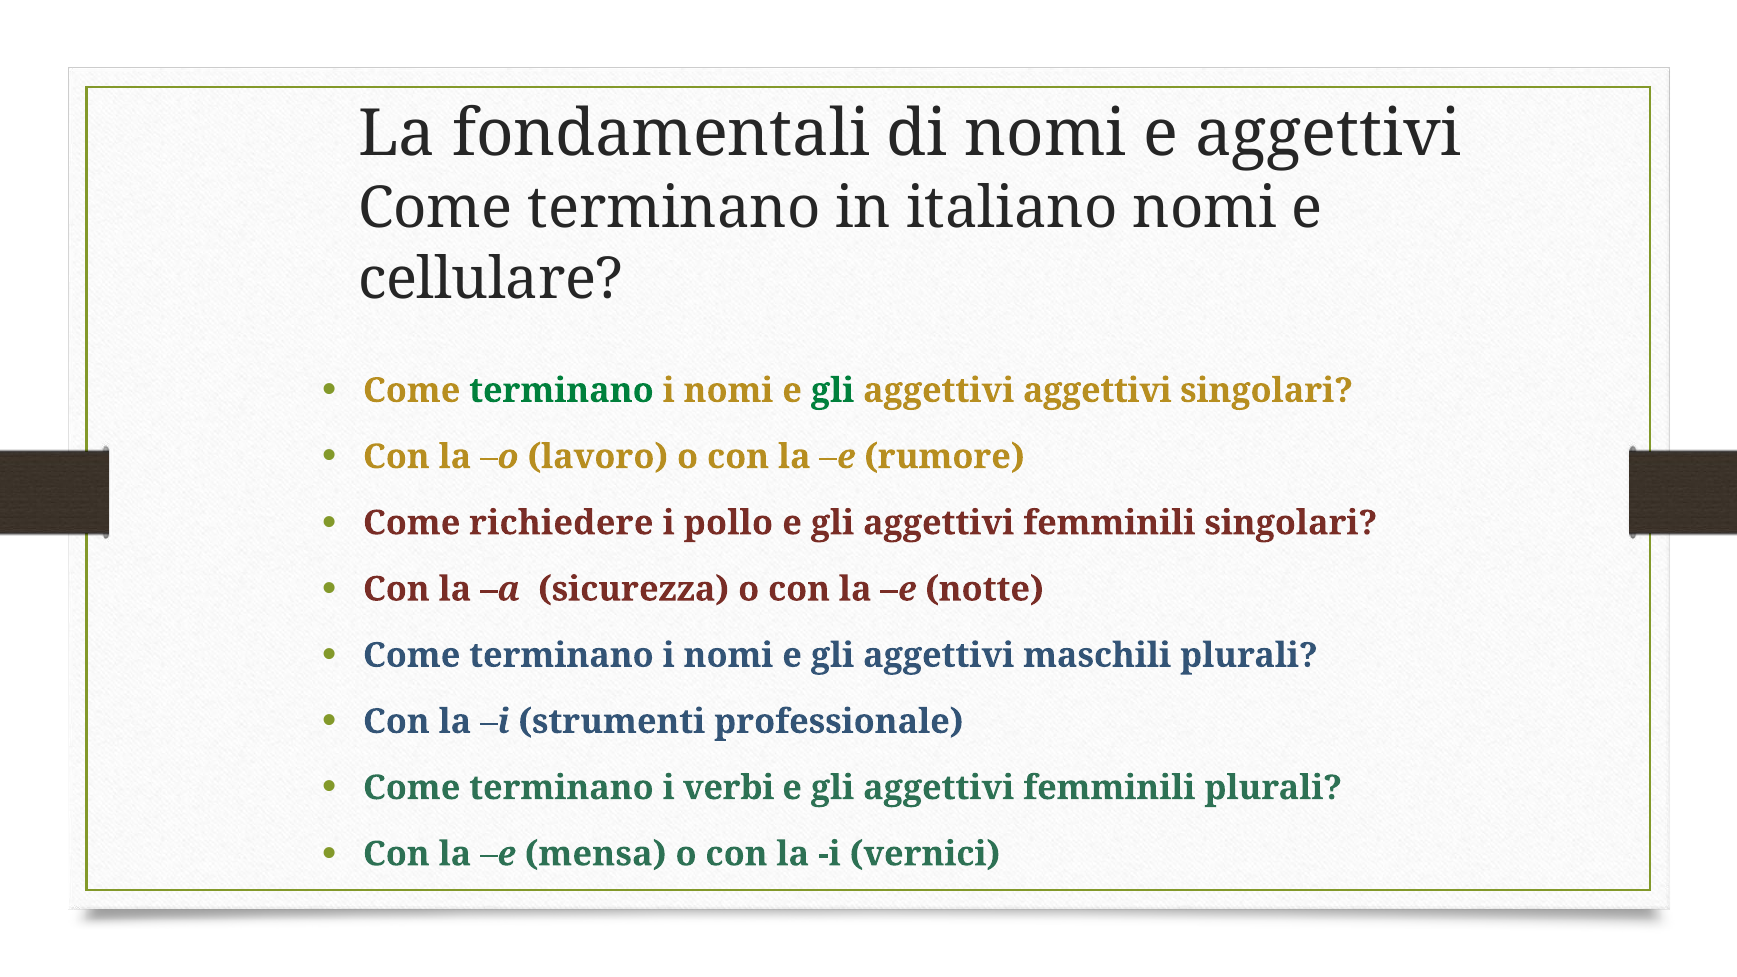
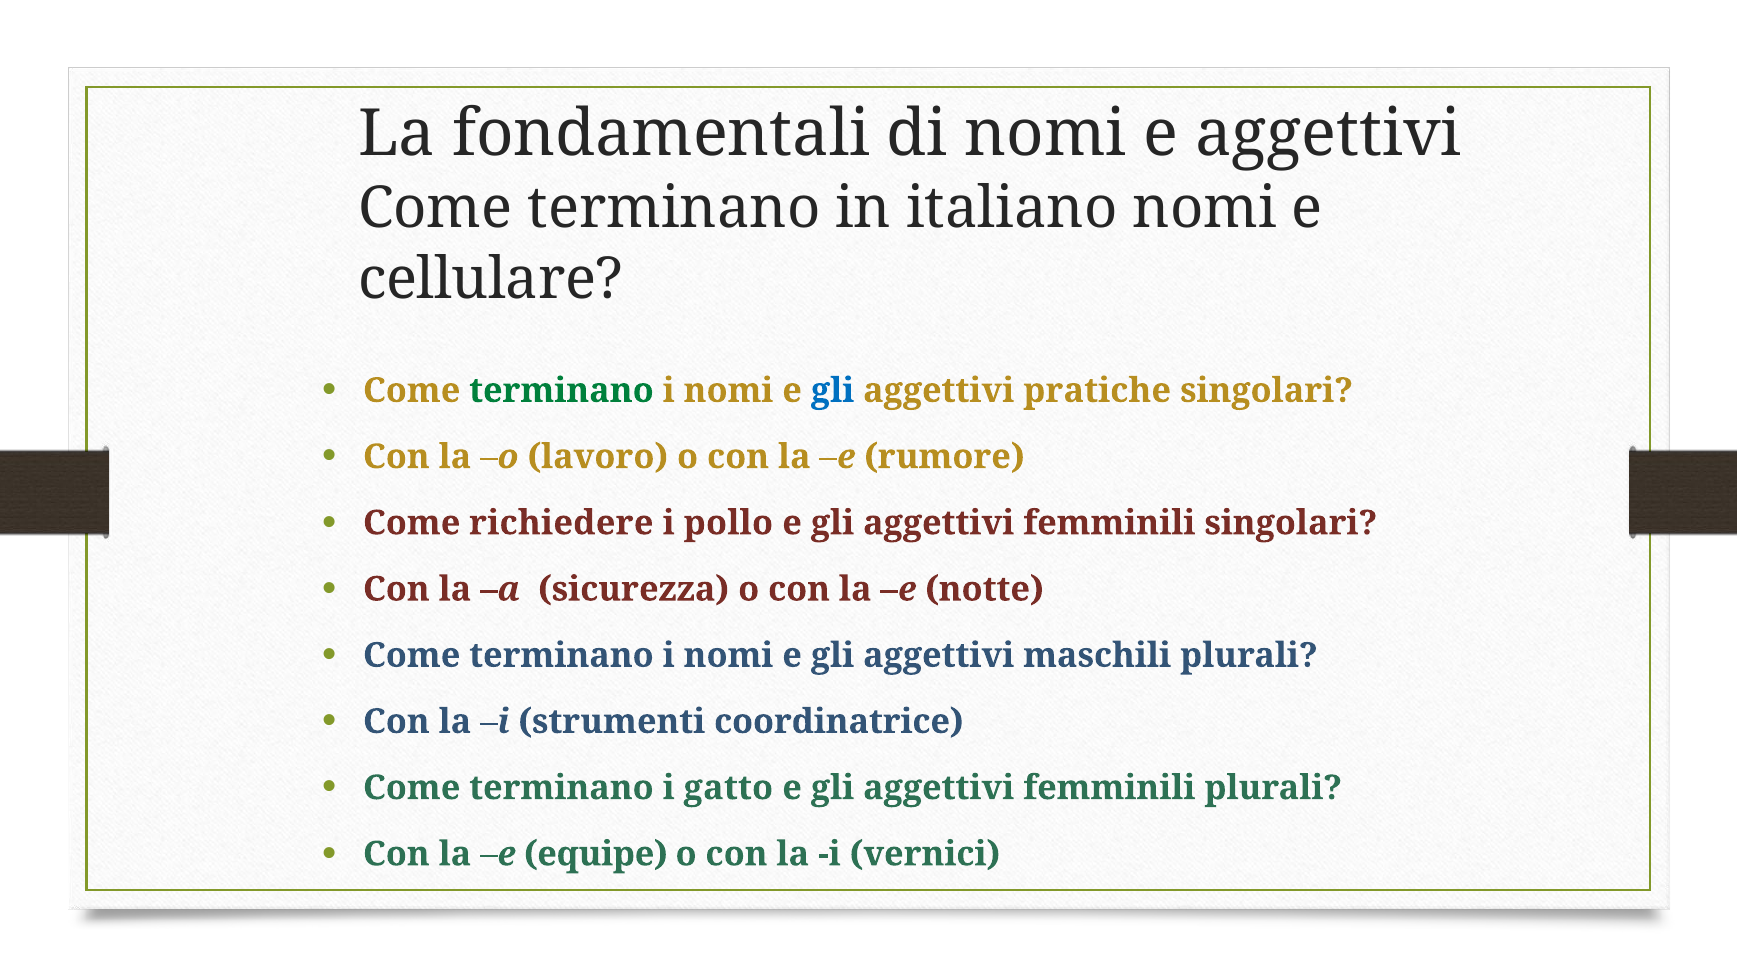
gli at (833, 391) colour: green -> blue
aggettivi aggettivi: aggettivi -> pratiche
professionale: professionale -> coordinatrice
verbi: verbi -> gatto
mensa: mensa -> equipe
